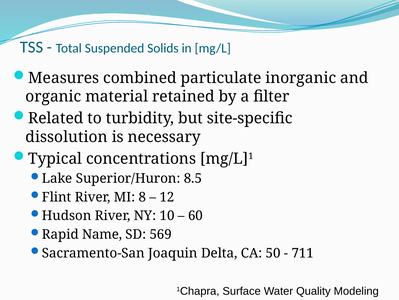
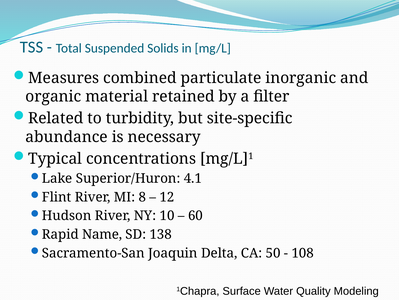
dissolution: dissolution -> abundance
8.5: 8.5 -> 4.1
569: 569 -> 138
711: 711 -> 108
